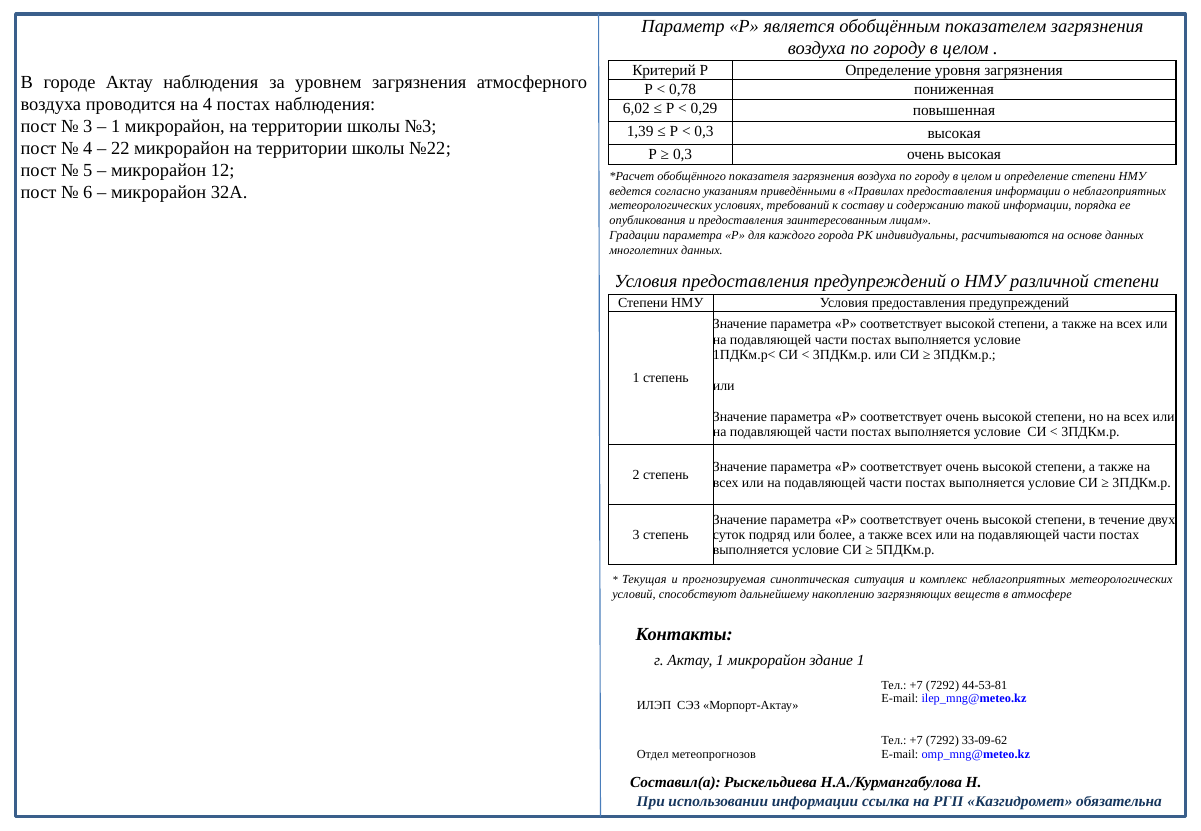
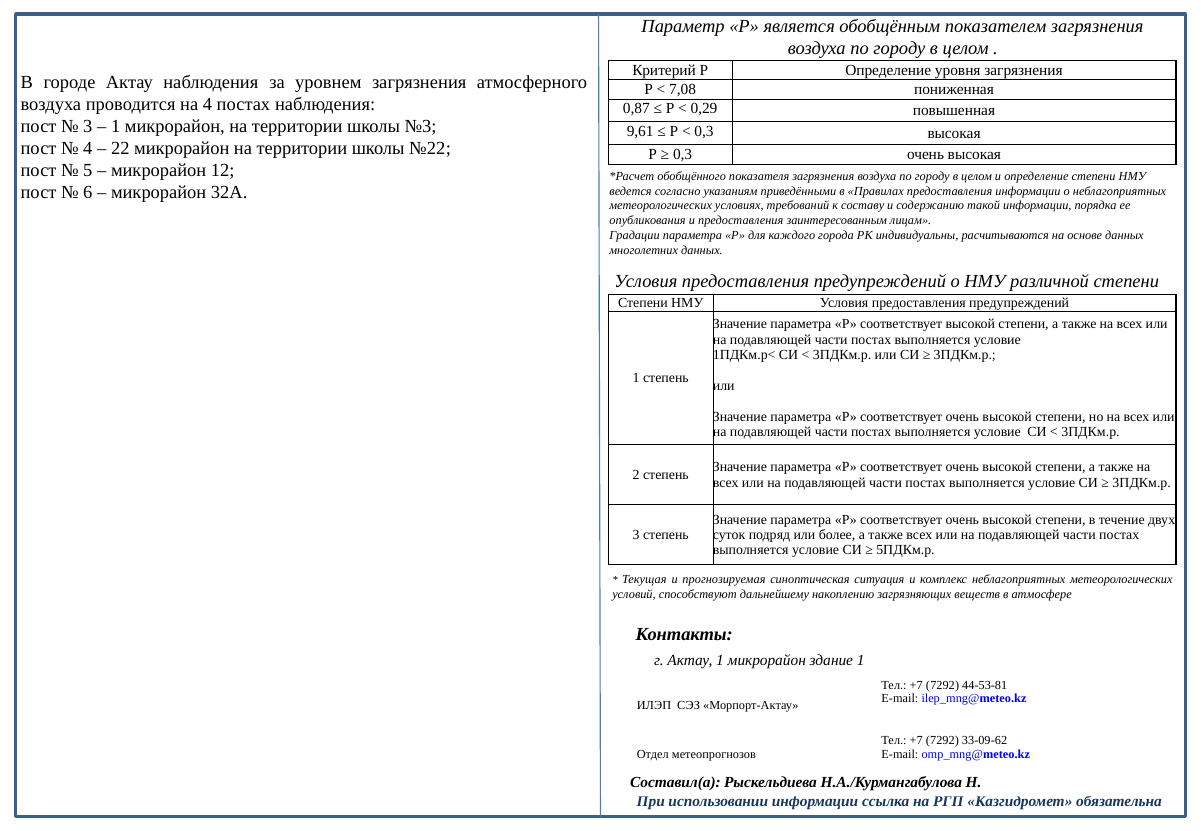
0,78: 0,78 -> 7,08
6,02: 6,02 -> 0,87
1,39: 1,39 -> 9,61
